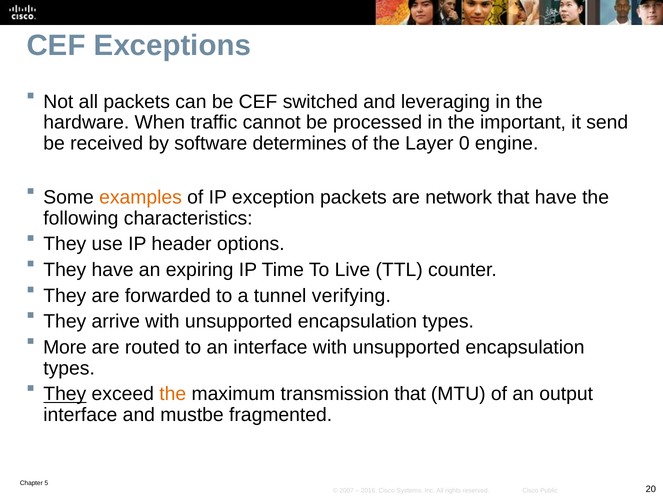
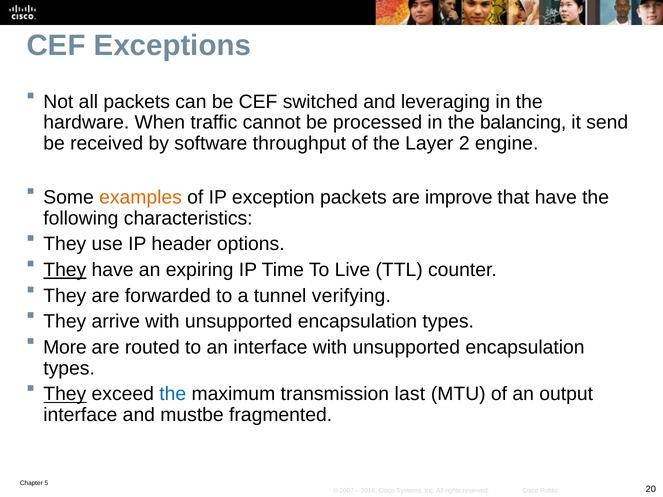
important: important -> balancing
determines: determines -> throughput
0: 0 -> 2
network: network -> improve
They at (65, 270) underline: none -> present
the at (173, 394) colour: orange -> blue
transmission that: that -> last
